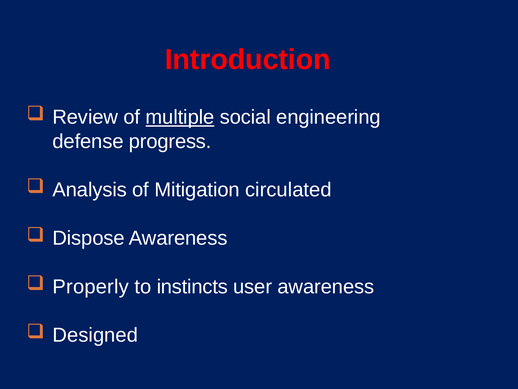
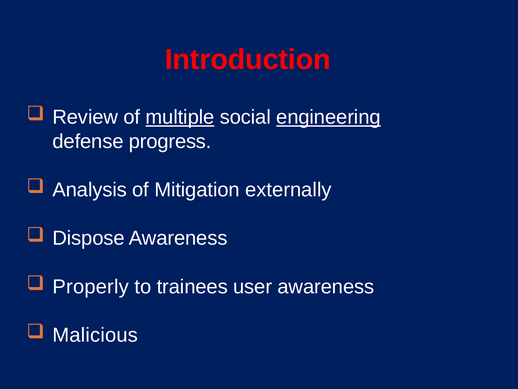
engineering underline: none -> present
circulated: circulated -> externally
instincts: instincts -> trainees
Designed: Designed -> Malicious
